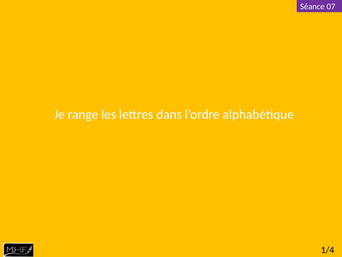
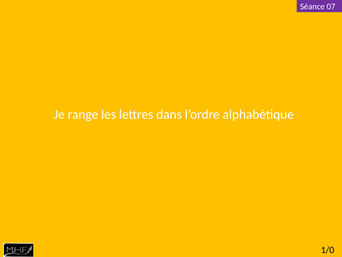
1/4: 1/4 -> 1/0
